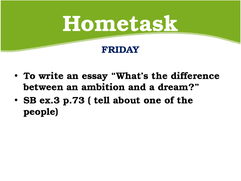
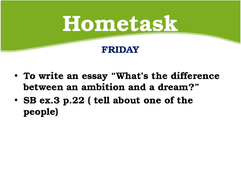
p.73: p.73 -> p.22
